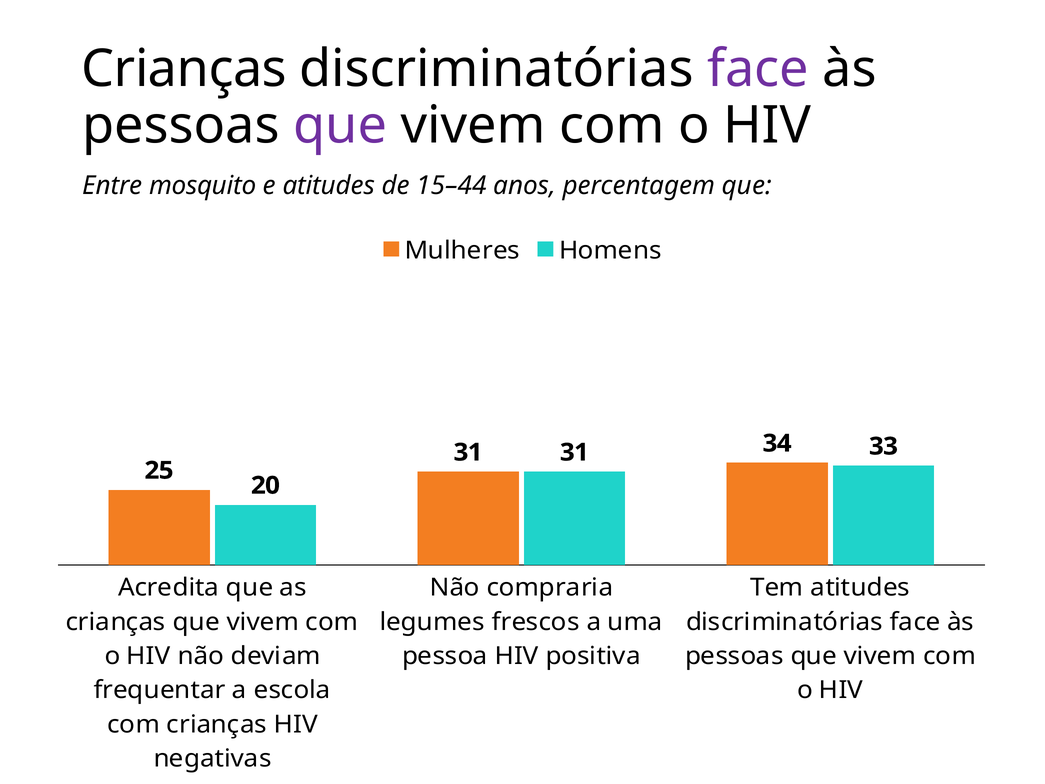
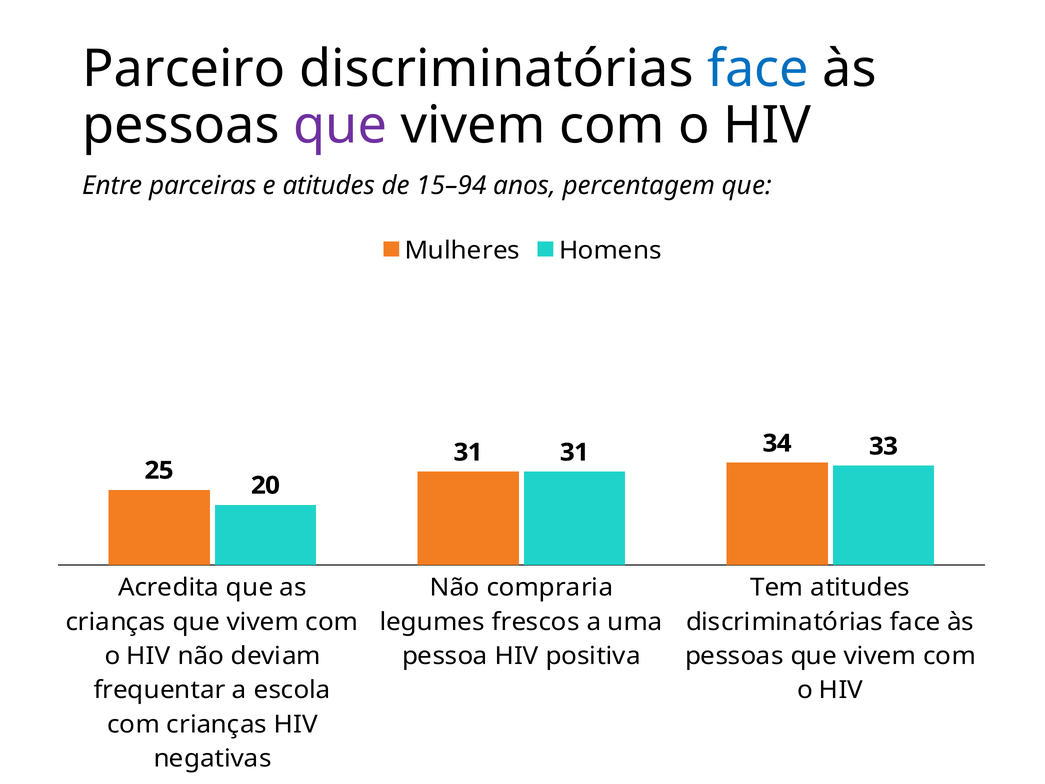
Crianças at (184, 69): Crianças -> Parceiro
face at (758, 69) colour: purple -> blue
mosquito: mosquito -> parceiras
15–44: 15–44 -> 15–94
